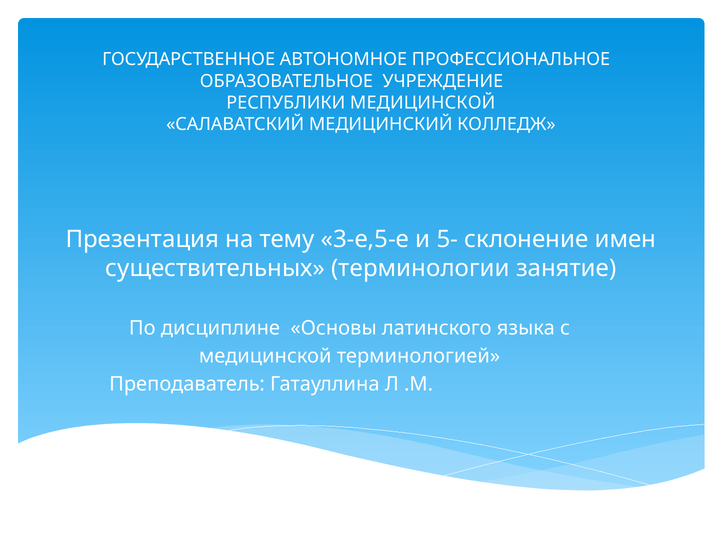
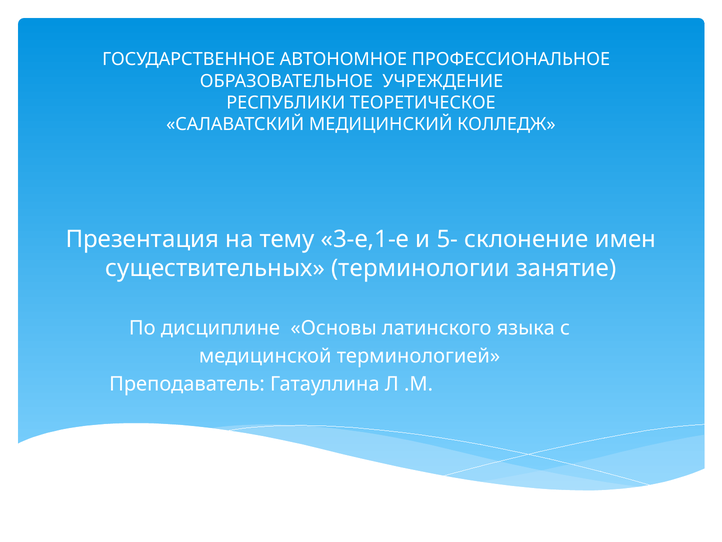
РЕСПУБЛИКИ МЕДИЦИНСКОЙ: МЕДИЦИНСКОЙ -> ТЕОРЕТИЧЕСКОЕ
3-е,5-е: 3-е,5-е -> 3-е,1-е
